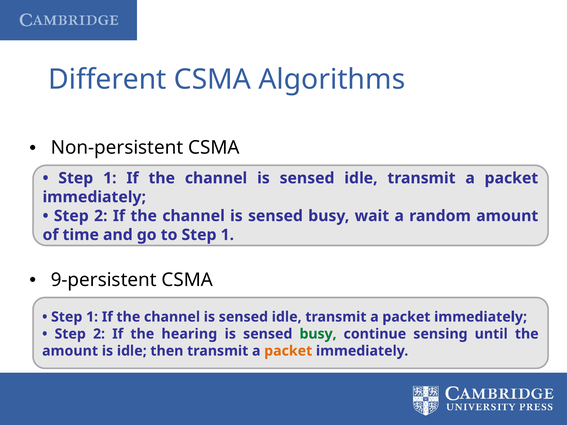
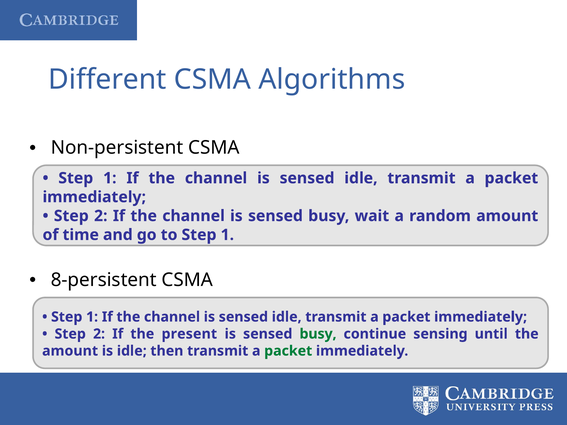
9-persistent: 9-persistent -> 8-persistent
hearing: hearing -> present
packet at (288, 351) colour: orange -> green
